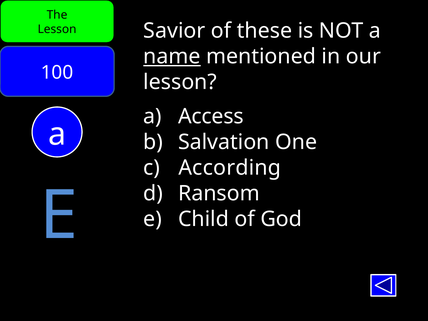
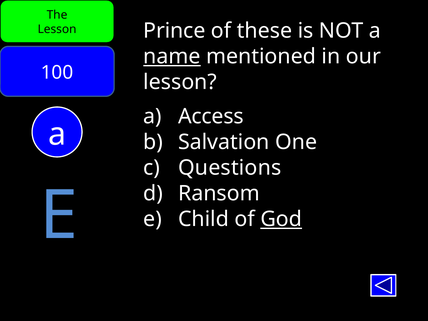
Savior: Savior -> Prince
According: According -> Questions
God underline: none -> present
